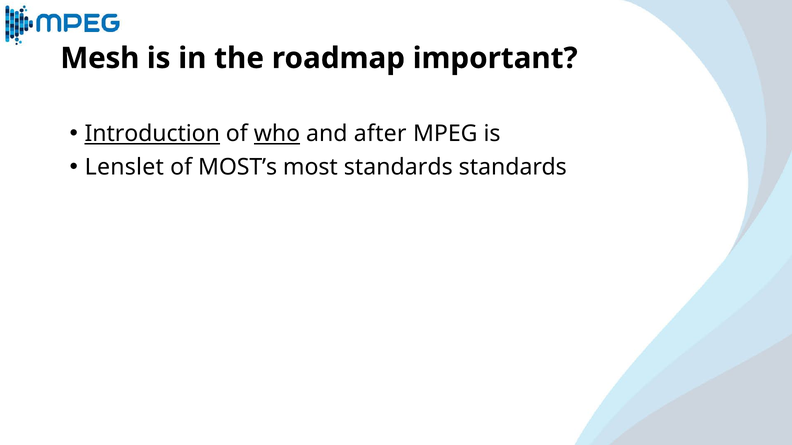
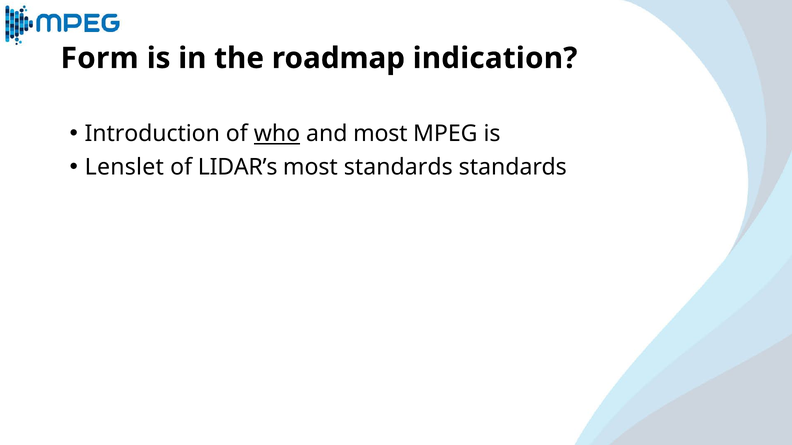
Mesh: Mesh -> Form
important: important -> indication
Introduction underline: present -> none
and after: after -> most
MOST’s: MOST’s -> LIDAR’s
